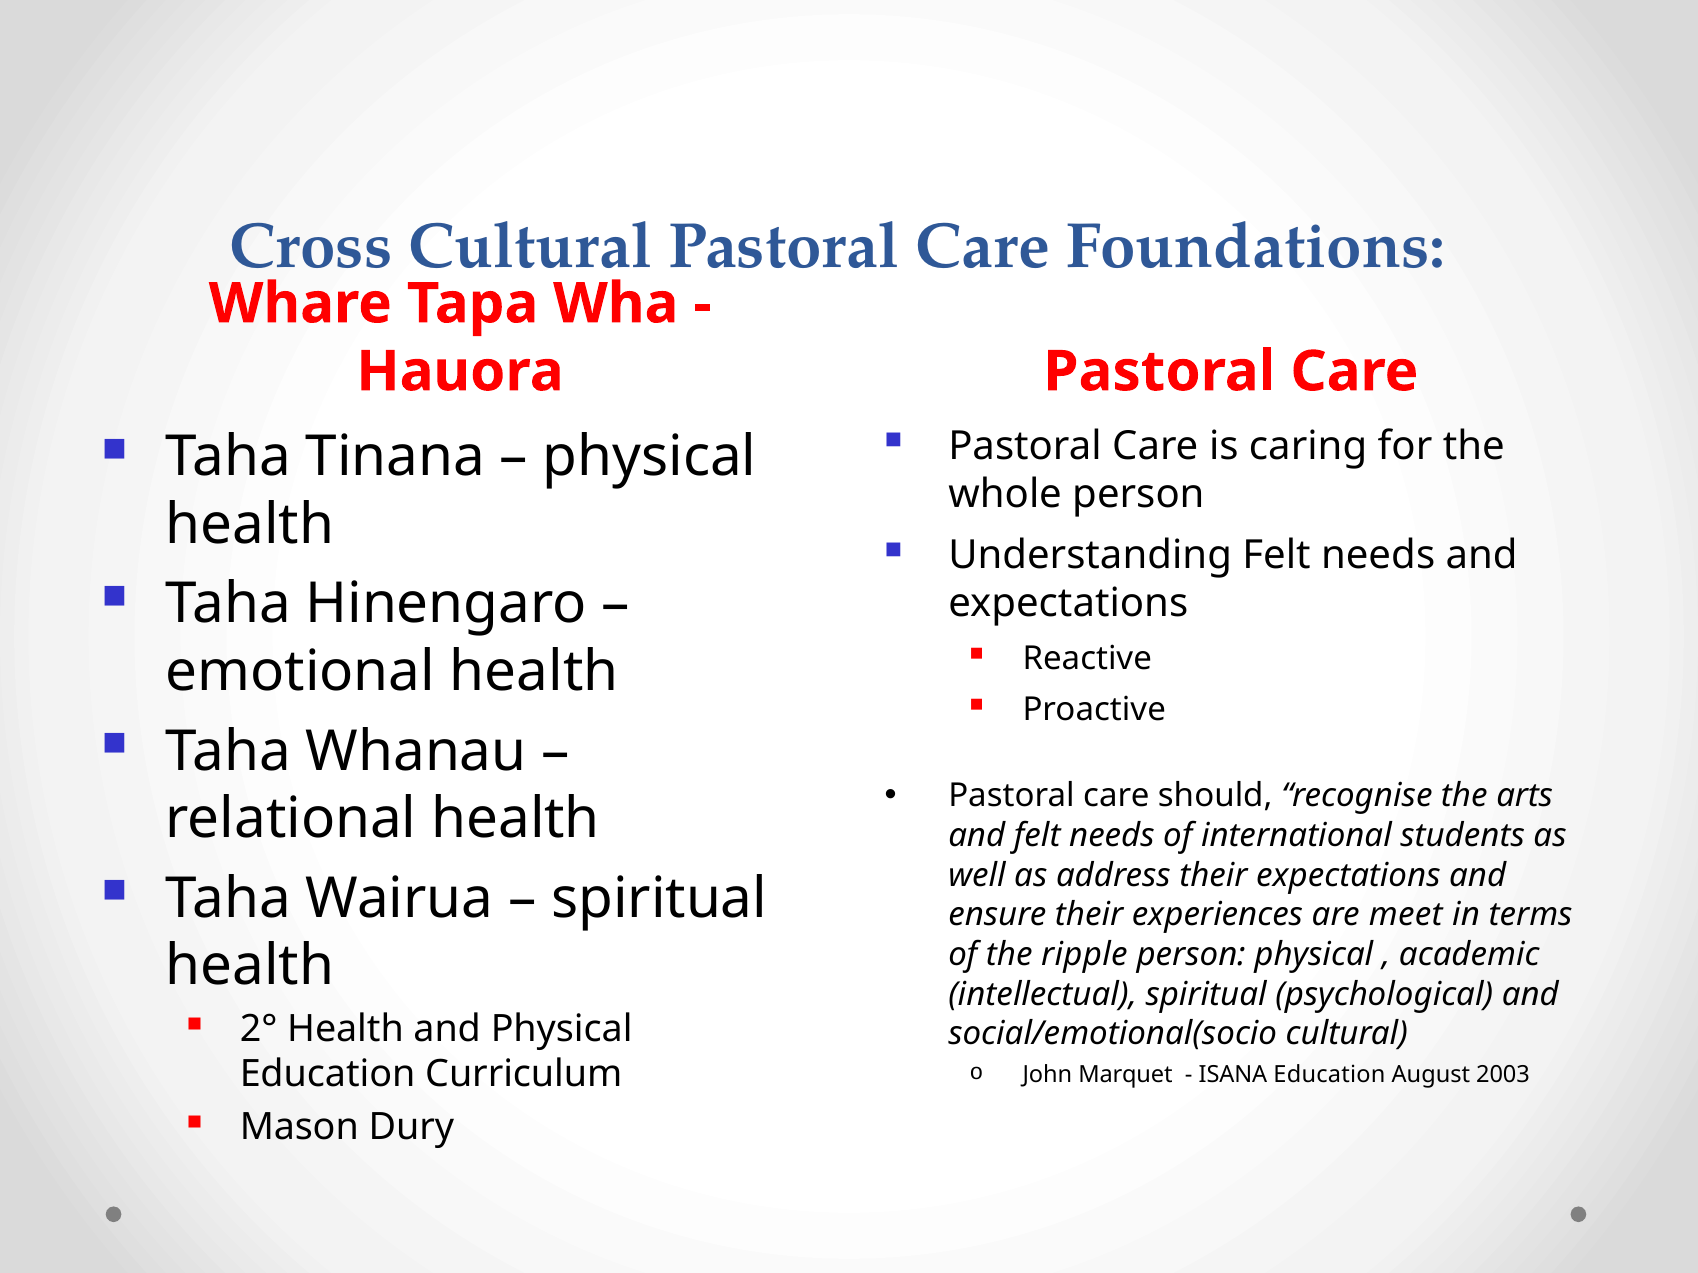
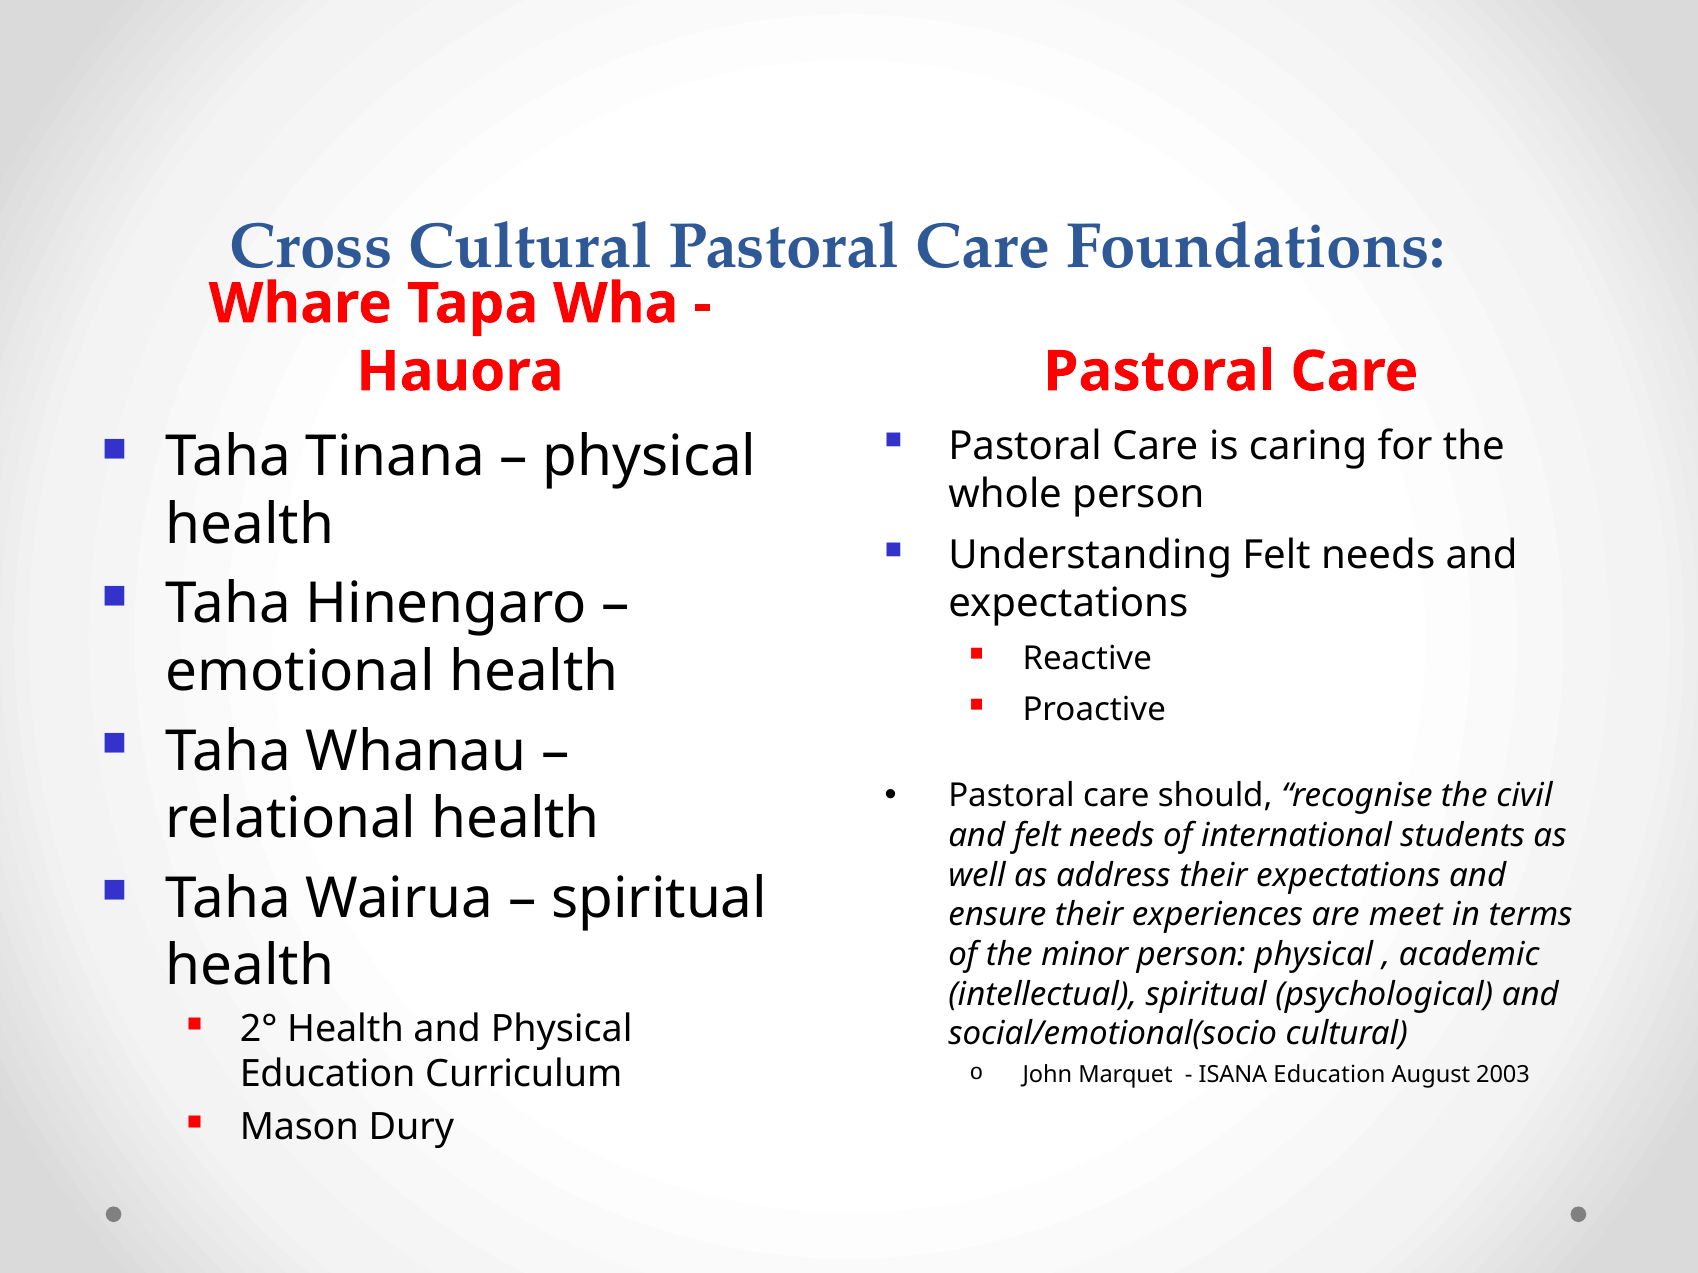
arts: arts -> civil
ripple: ripple -> minor
